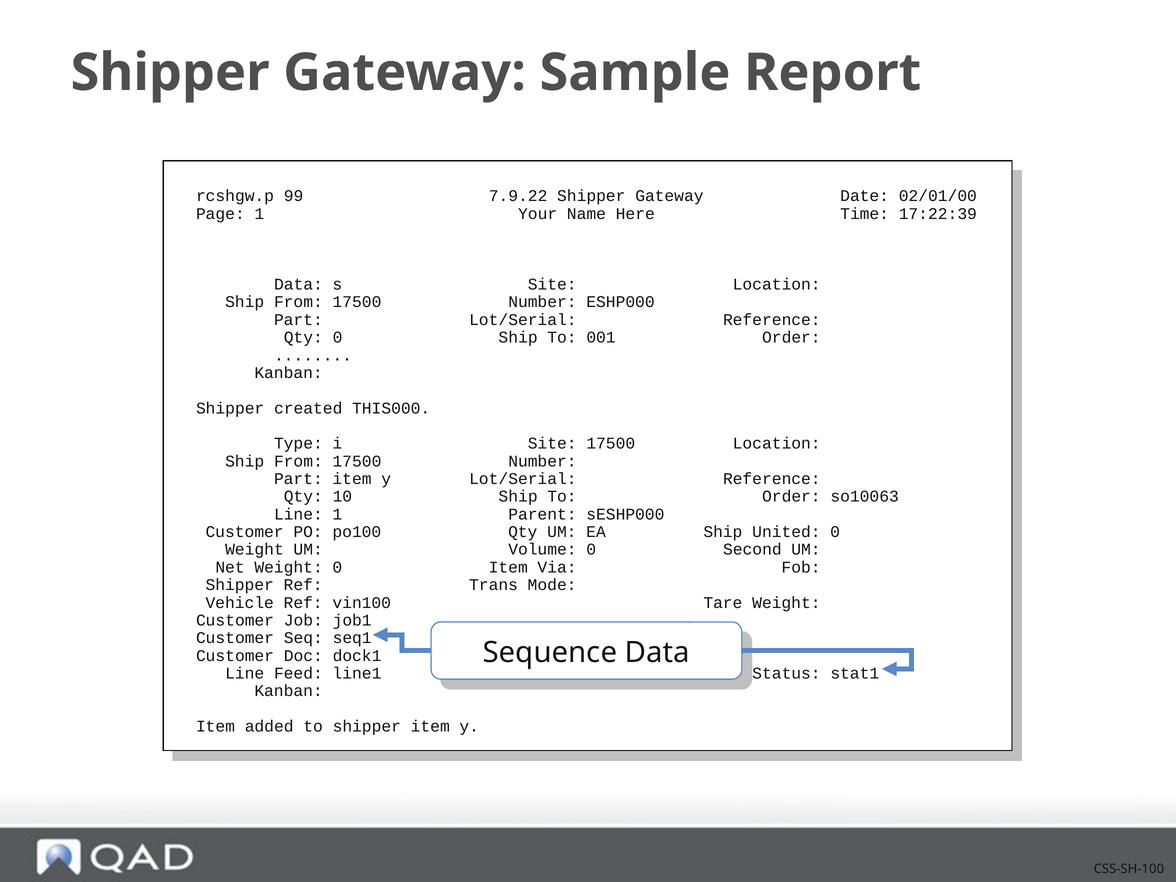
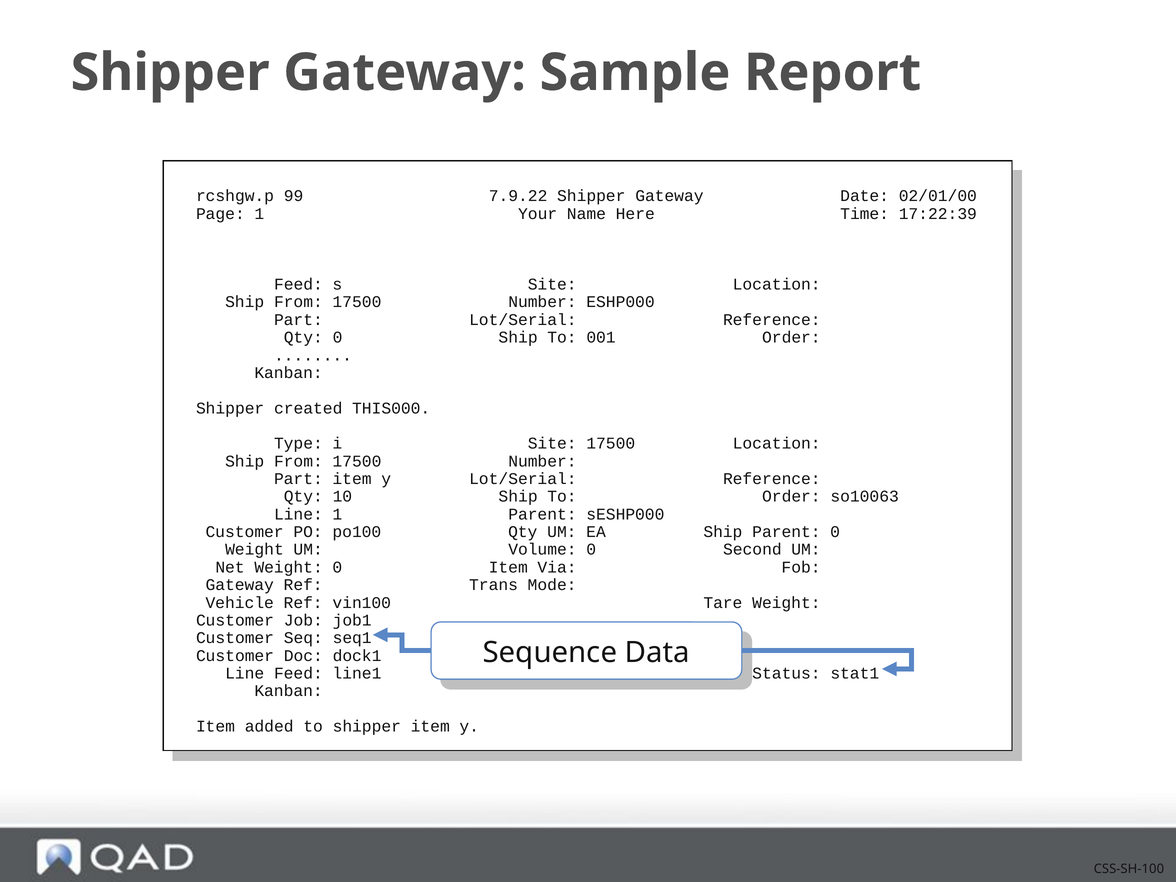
Data at (298, 284): Data -> Feed
Ship United: United -> Parent
Shipper at (240, 585): Shipper -> Gateway
